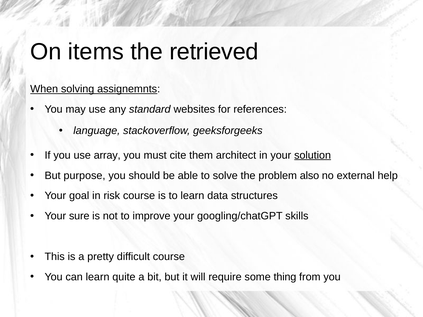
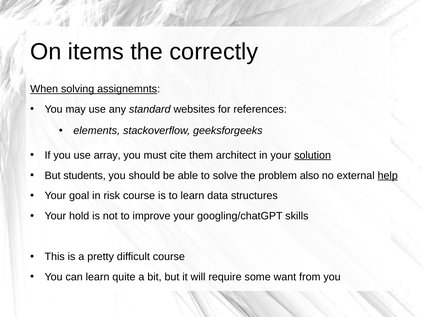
retrieved: retrieved -> correctly
language: language -> elements
purpose: purpose -> students
help underline: none -> present
sure: sure -> hold
thing: thing -> want
